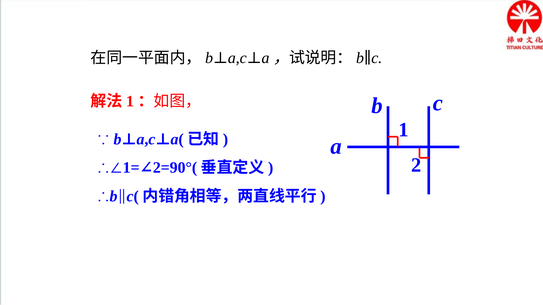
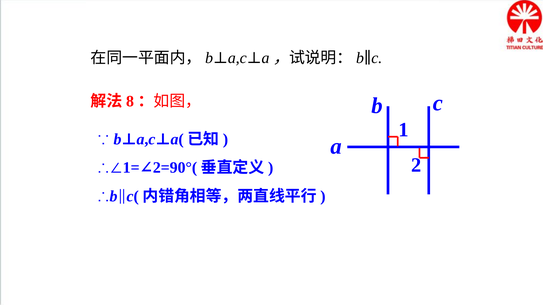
1 at (130, 101): 1 -> 8
